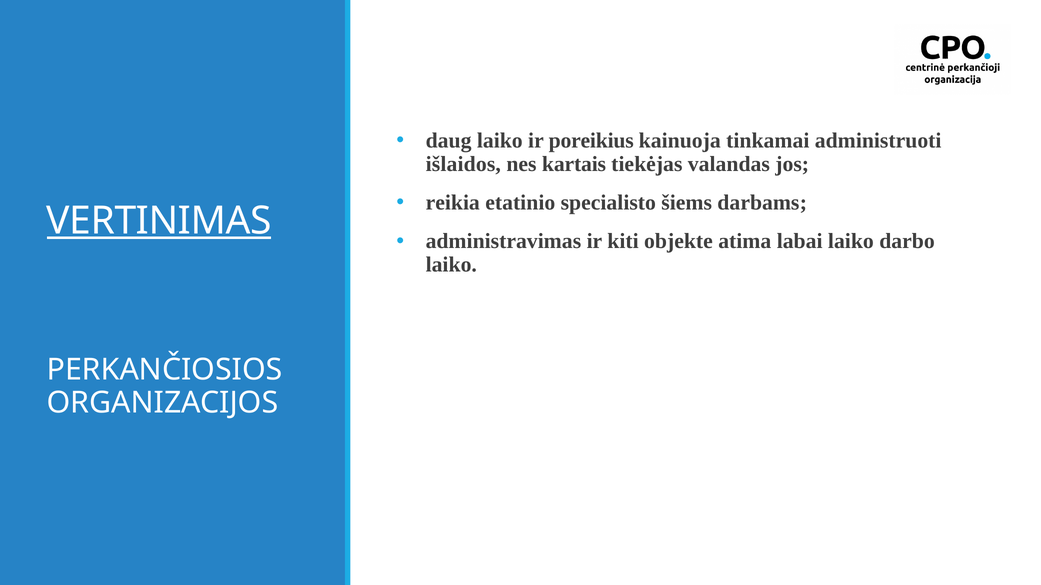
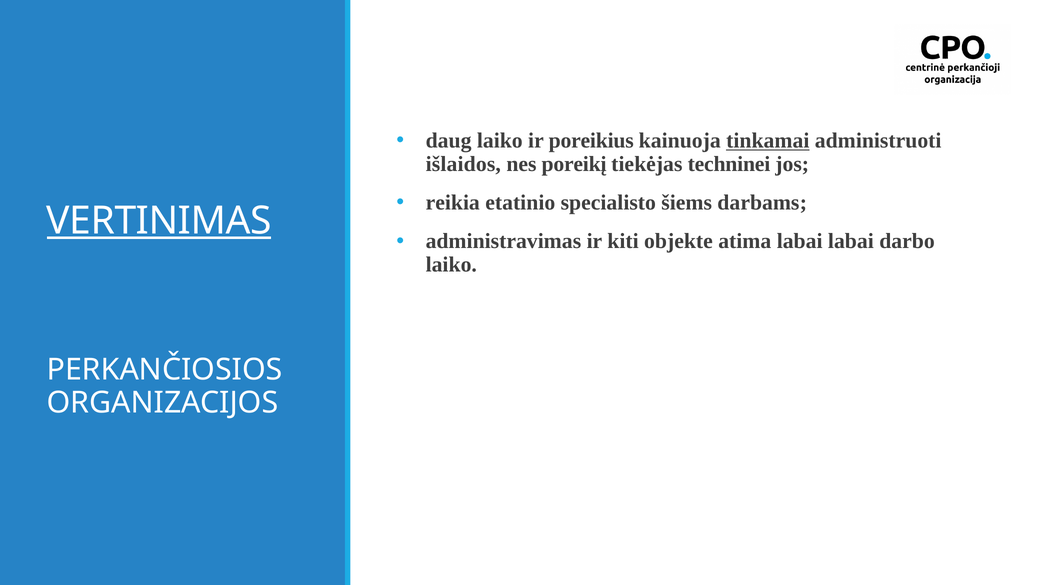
tinkamai underline: none -> present
kartais: kartais -> poreikį
valandas: valandas -> techninei
labai laiko: laiko -> labai
